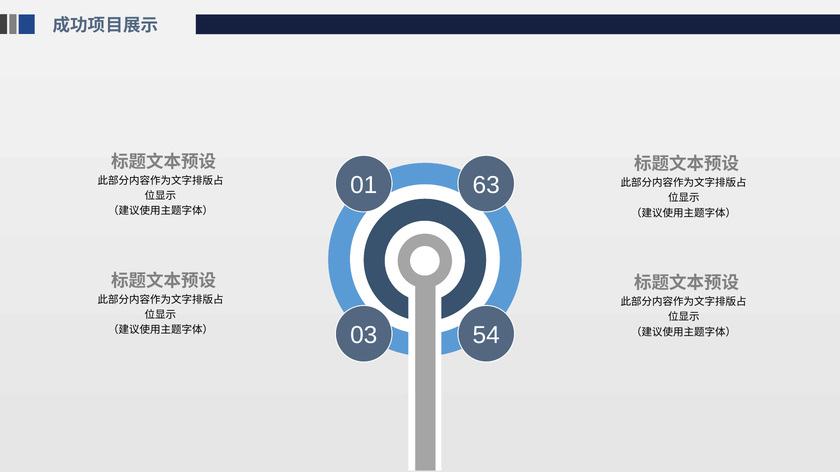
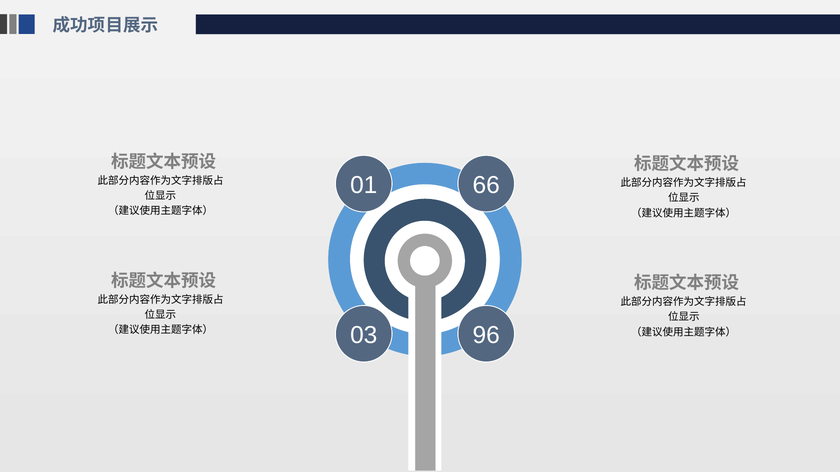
63: 63 -> 66
54: 54 -> 96
